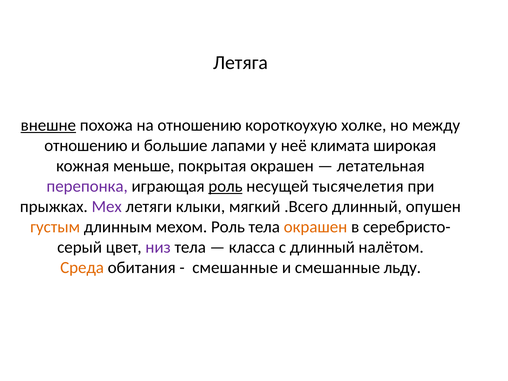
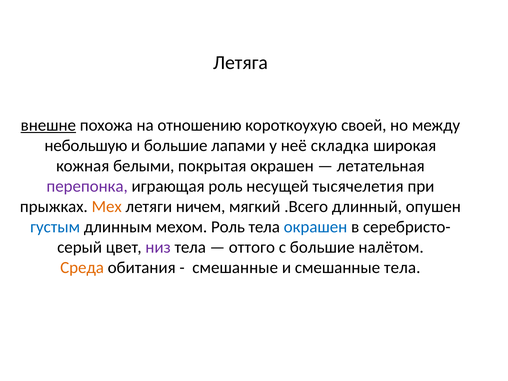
холке: холке -> своей
отношению at (86, 146): отношению -> небольшую
климата: климата -> складка
меньше: меньше -> белыми
роль at (225, 186) underline: present -> none
Мех colour: purple -> orange
клыки: клыки -> ничем
густым colour: orange -> blue
окрашен at (315, 227) colour: orange -> blue
класса: класса -> оттого
с длинный: длинный -> большие
смешанные льду: льду -> тела
